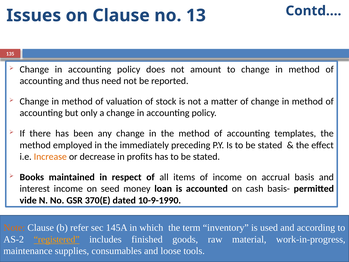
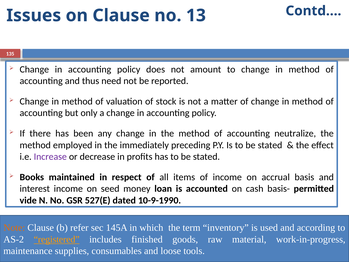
templates: templates -> neutralize
Increase colour: orange -> purple
370(E: 370(E -> 527(E
